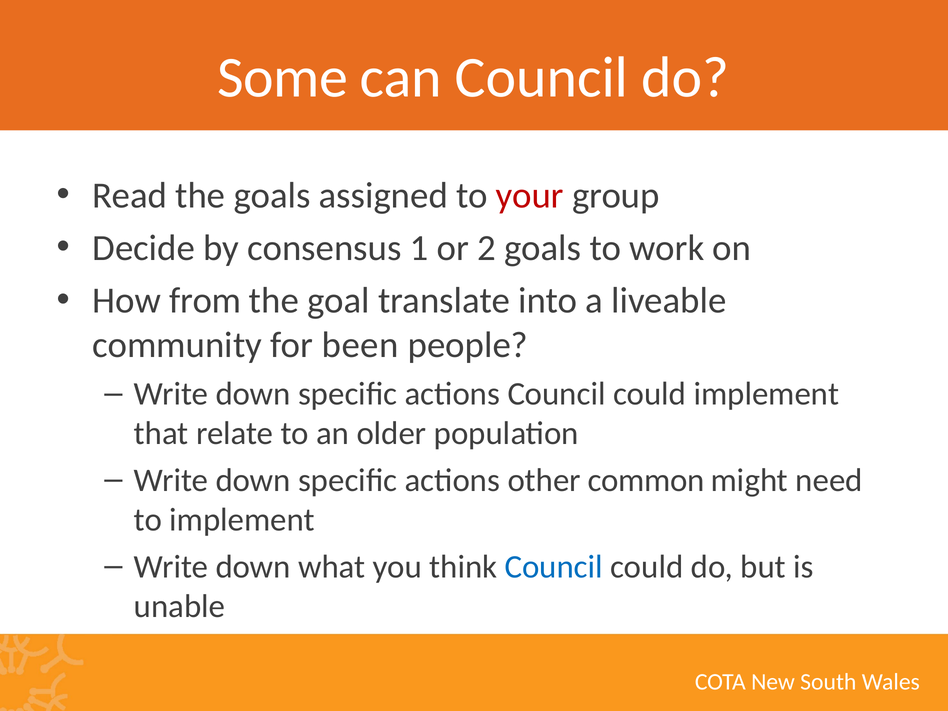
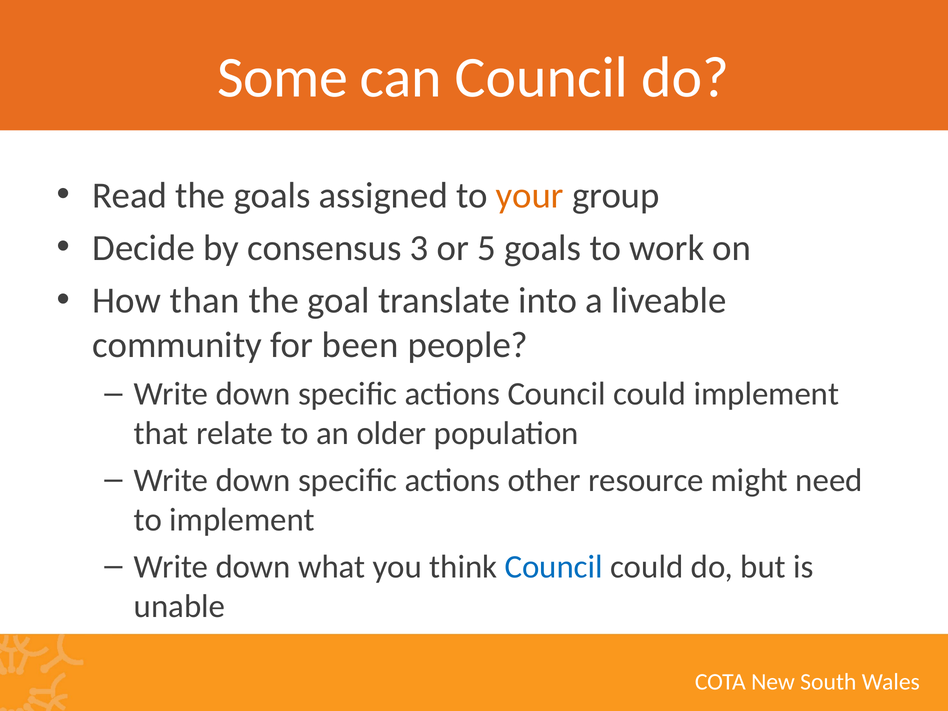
your colour: red -> orange
1: 1 -> 3
2: 2 -> 5
from: from -> than
common: common -> resource
